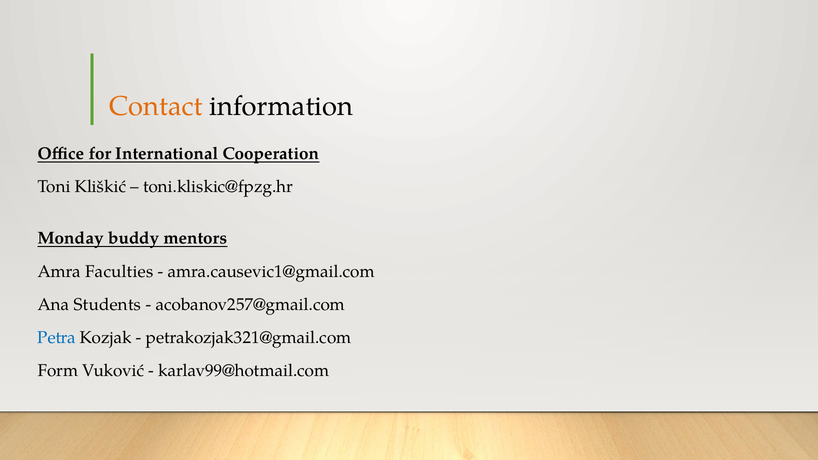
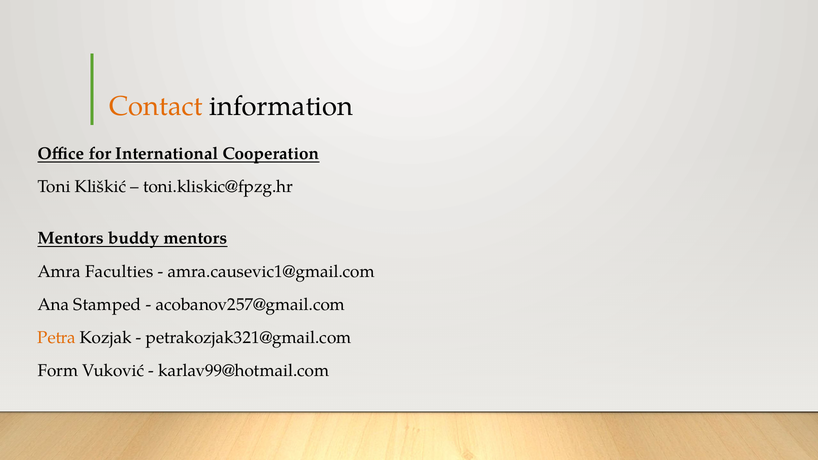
Monday at (71, 238): Monday -> Mentors
Students: Students -> Stamped
Petra colour: blue -> orange
